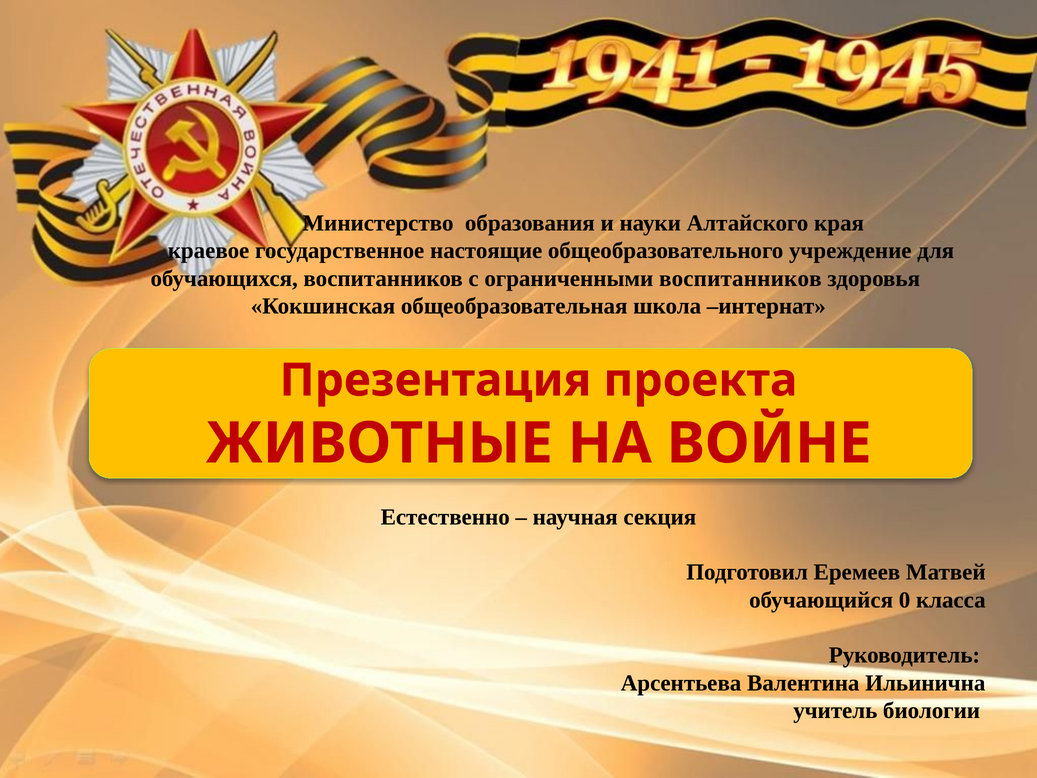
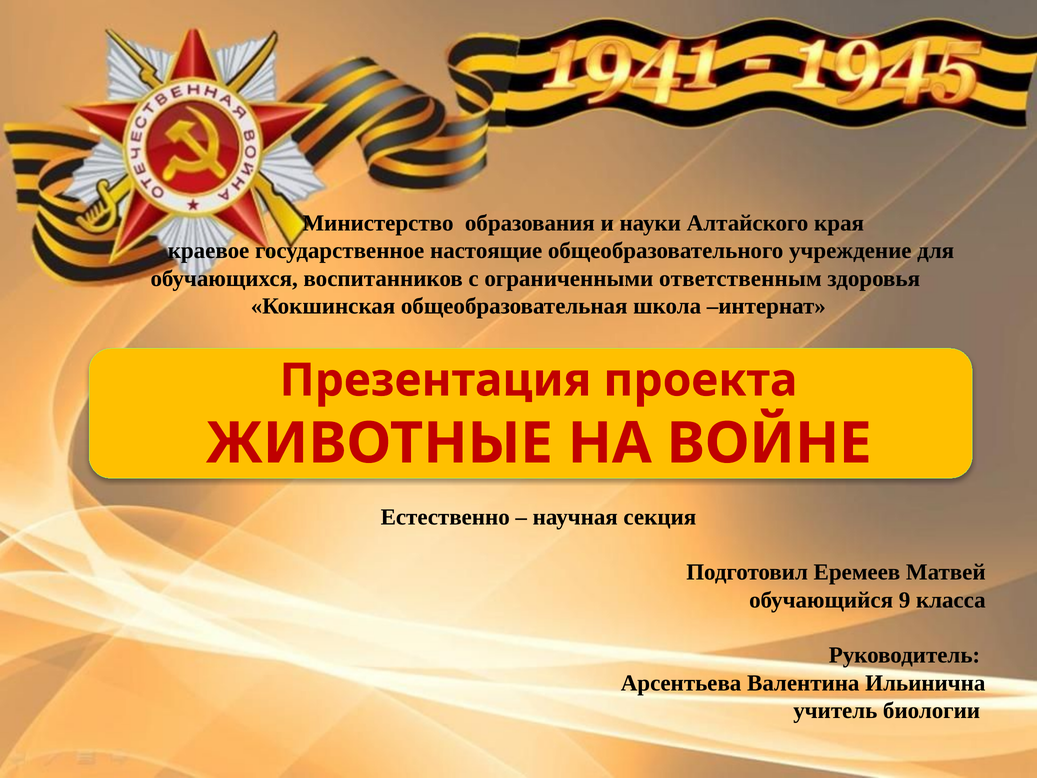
ограниченными воспитанников: воспитанников -> ответственным
0: 0 -> 9
